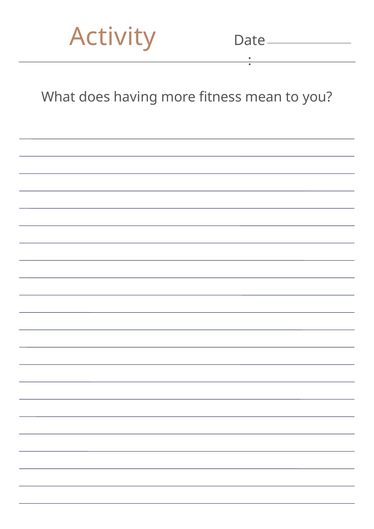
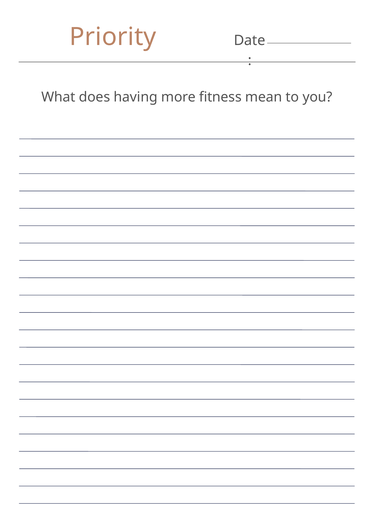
Activity: Activity -> Priority
